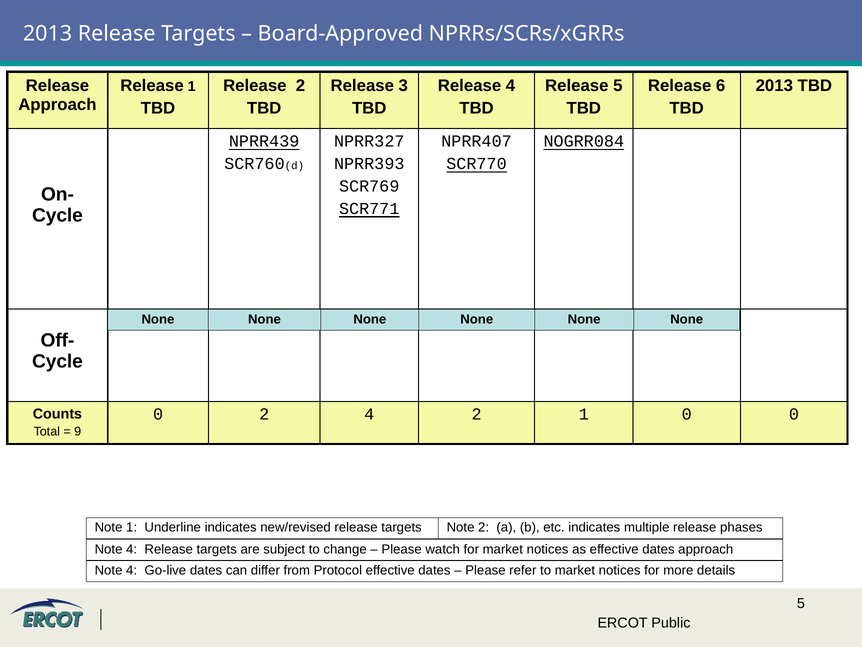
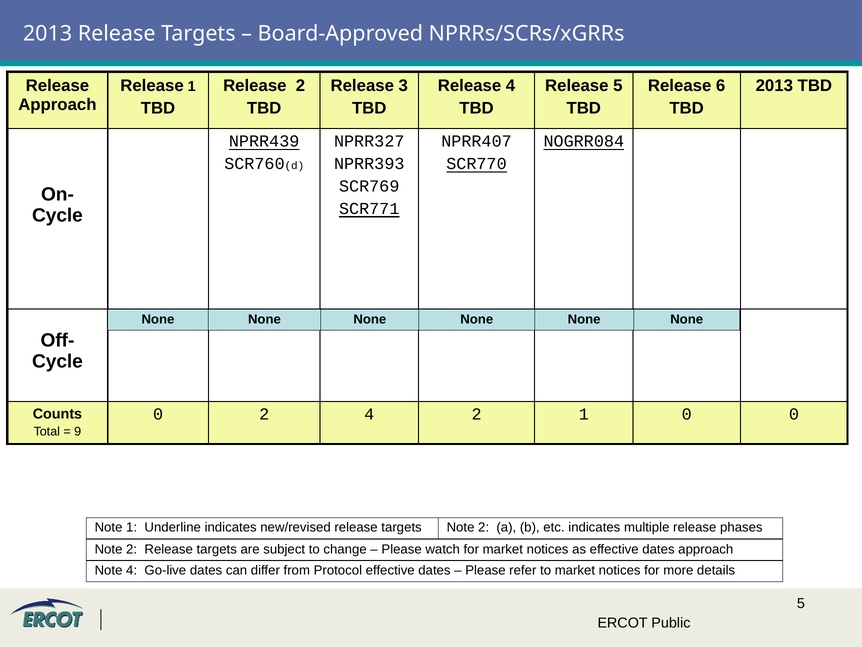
4 at (132, 549): 4 -> 2
